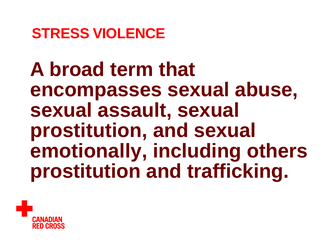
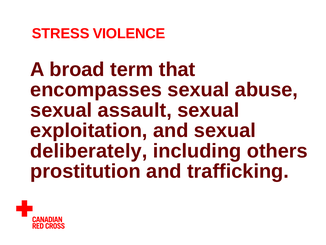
prostitution at (89, 130): prostitution -> exploitation
emotionally: emotionally -> deliberately
